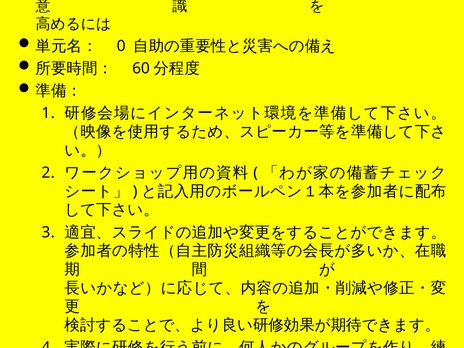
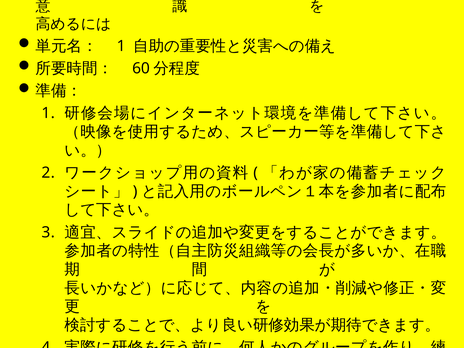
0 at (121, 46): 0 -> 1
